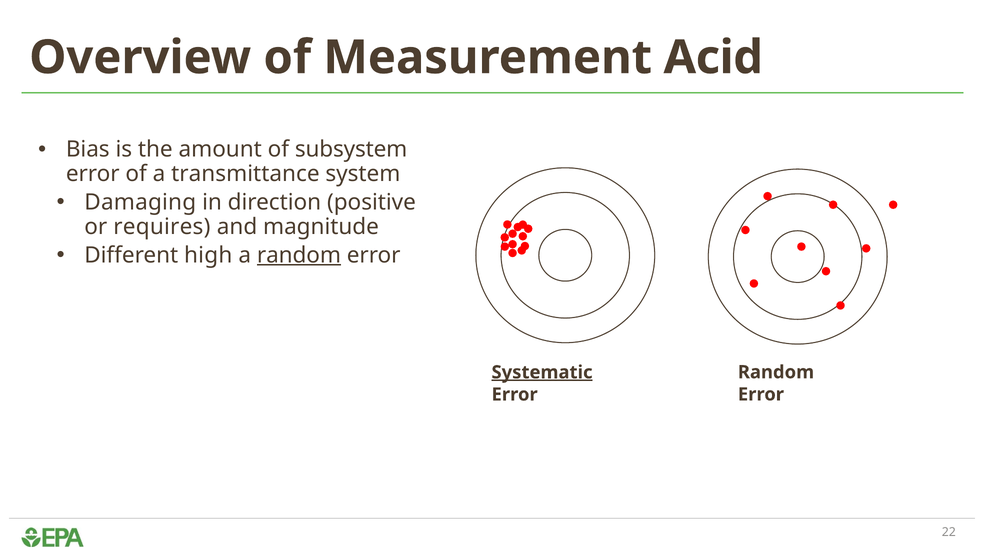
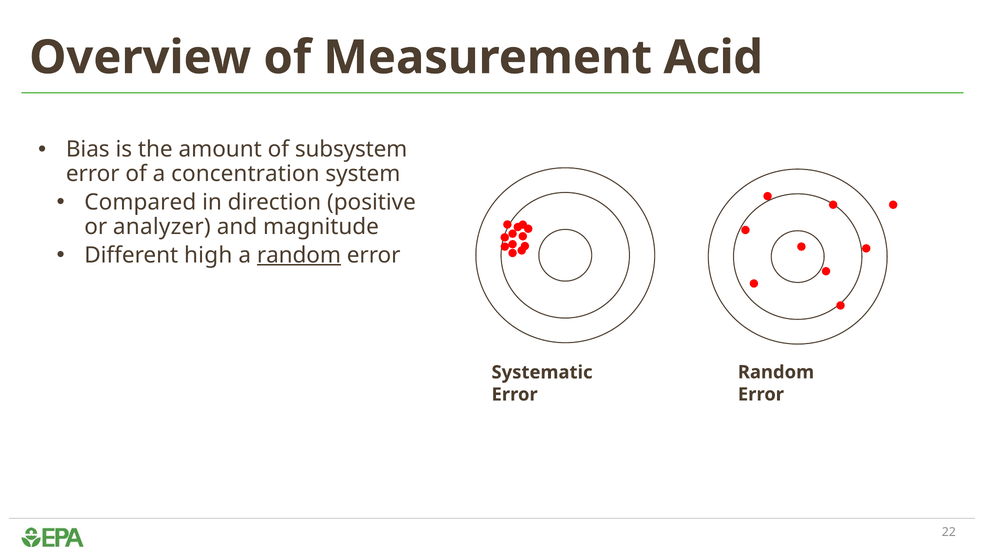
transmittance: transmittance -> concentration
Damaging: Damaging -> Compared
requires: requires -> analyzer
Systematic underline: present -> none
